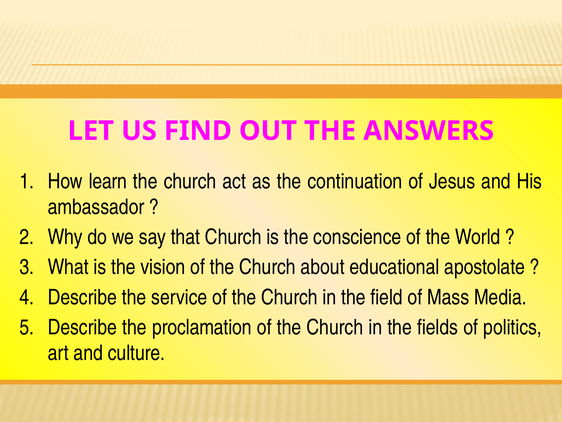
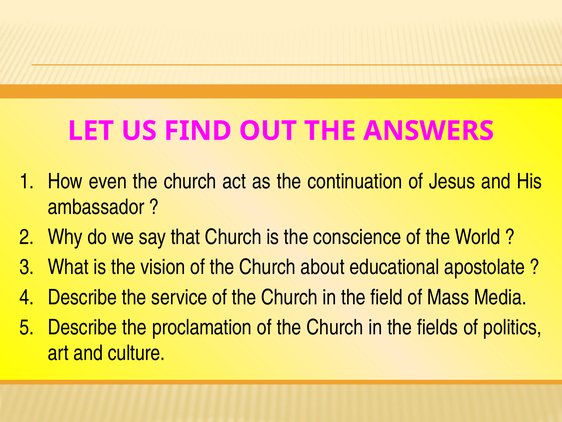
learn: learn -> even
